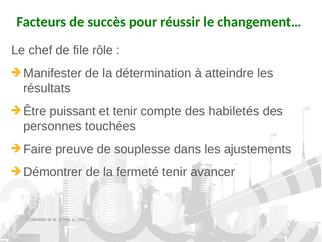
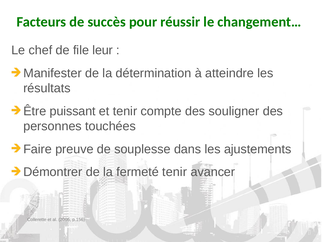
rôle: rôle -> leur
habiletés: habiletés -> souligner
